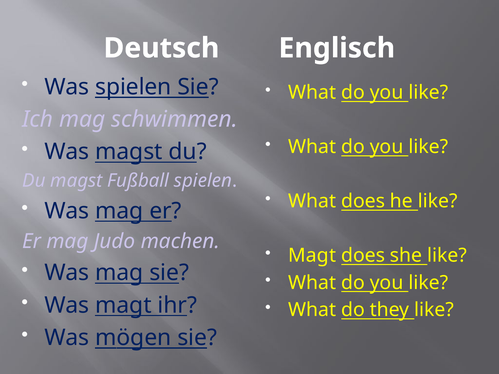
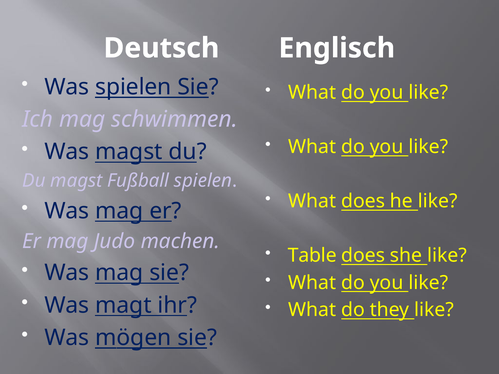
Magt at (312, 256): Magt -> Table
